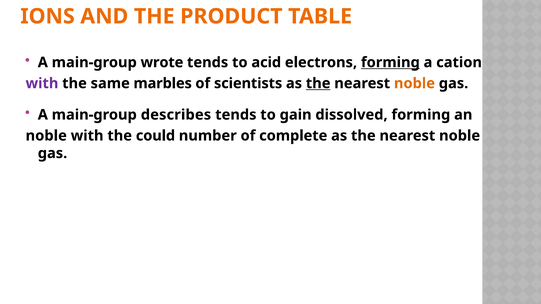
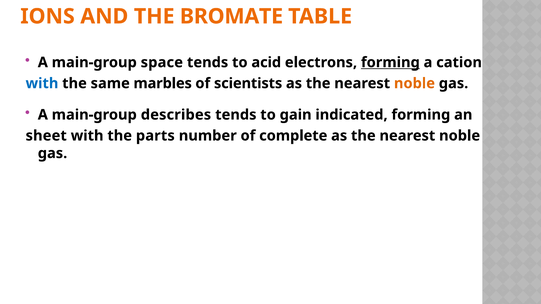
PRODUCT: PRODUCT -> BROMATE
wrote: wrote -> space
with at (42, 83) colour: purple -> blue
the at (318, 83) underline: present -> none
dissolved: dissolved -> indicated
noble at (46, 136): noble -> sheet
could: could -> parts
